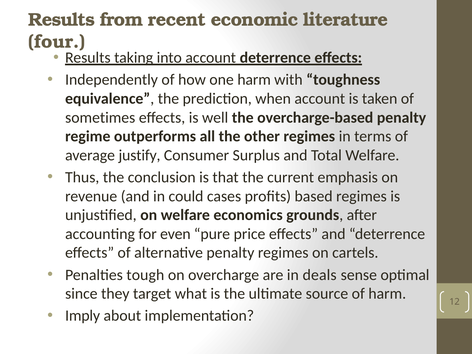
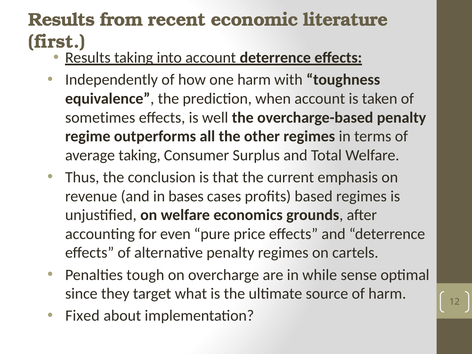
four: four -> first
average justify: justify -> taking
could: could -> bases
deals: deals -> while
Imply: Imply -> Fixed
